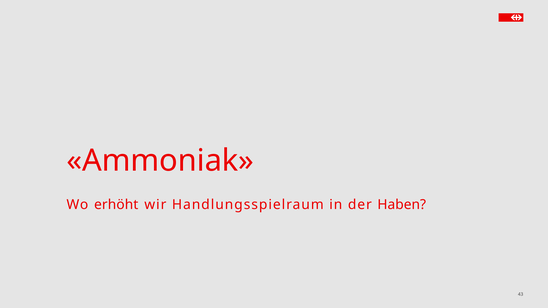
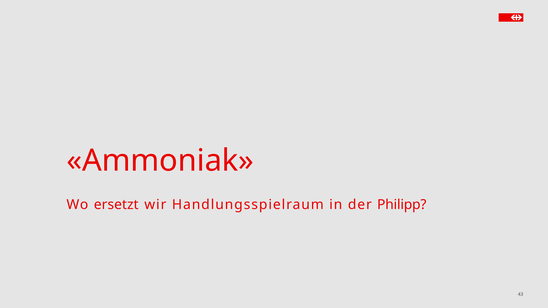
erhöht: erhöht -> ersetzt
Haben: Haben -> Philipp
